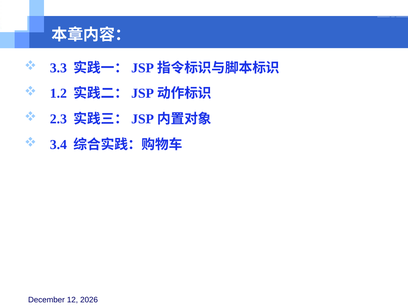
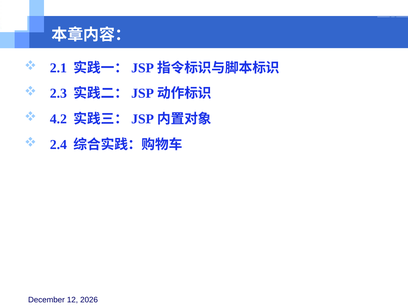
3.3: 3.3 -> 2.1
1.2: 1.2 -> 2.3
2.3: 2.3 -> 4.2
3.4: 3.4 -> 2.4
